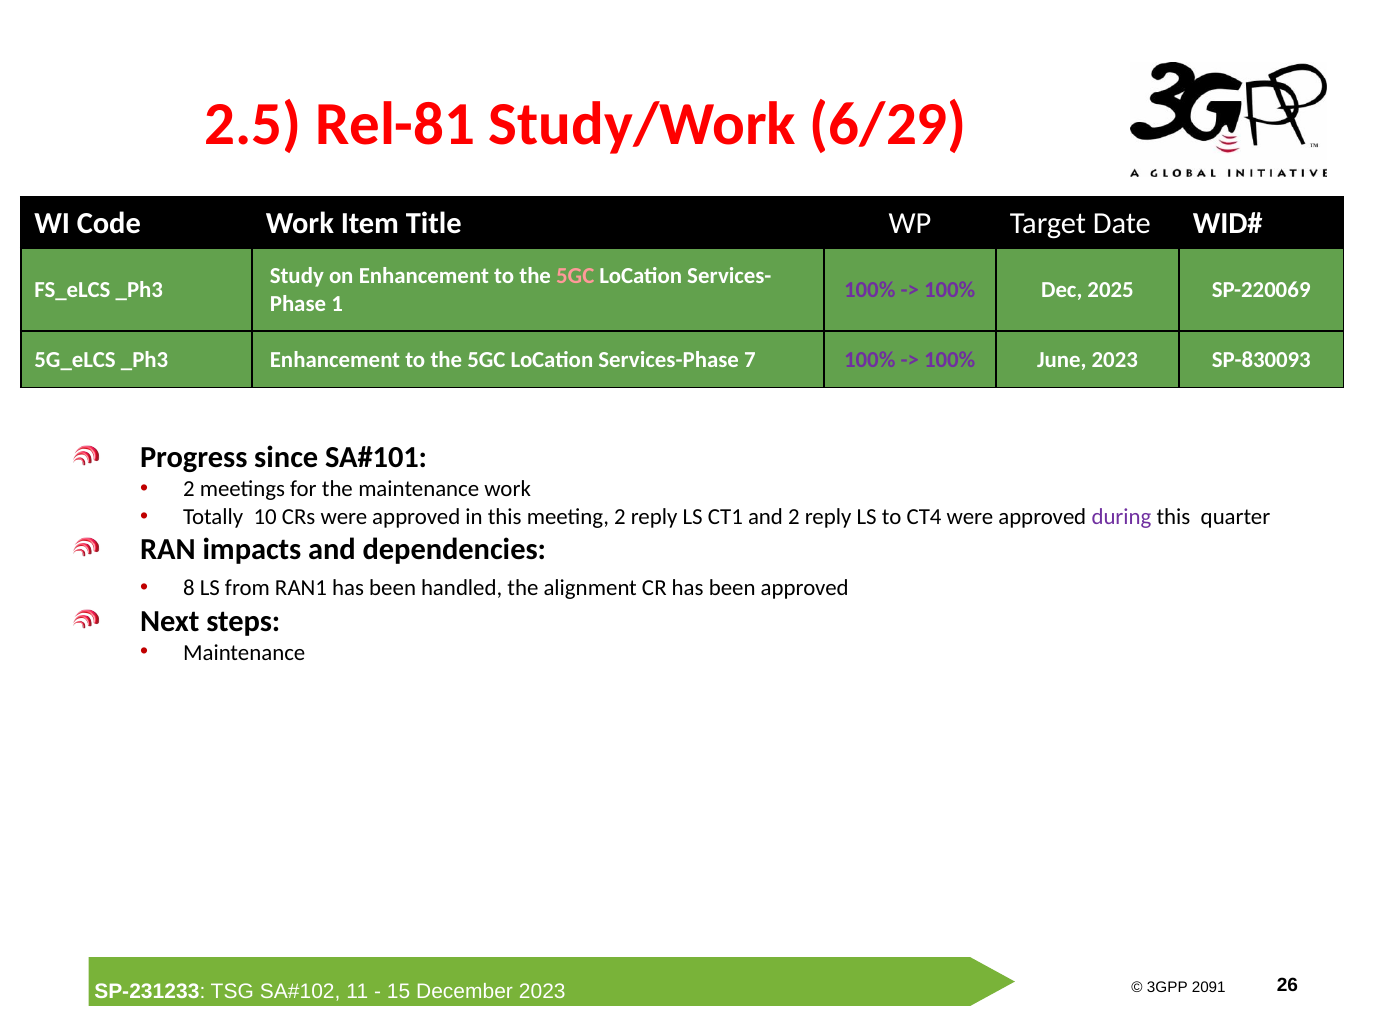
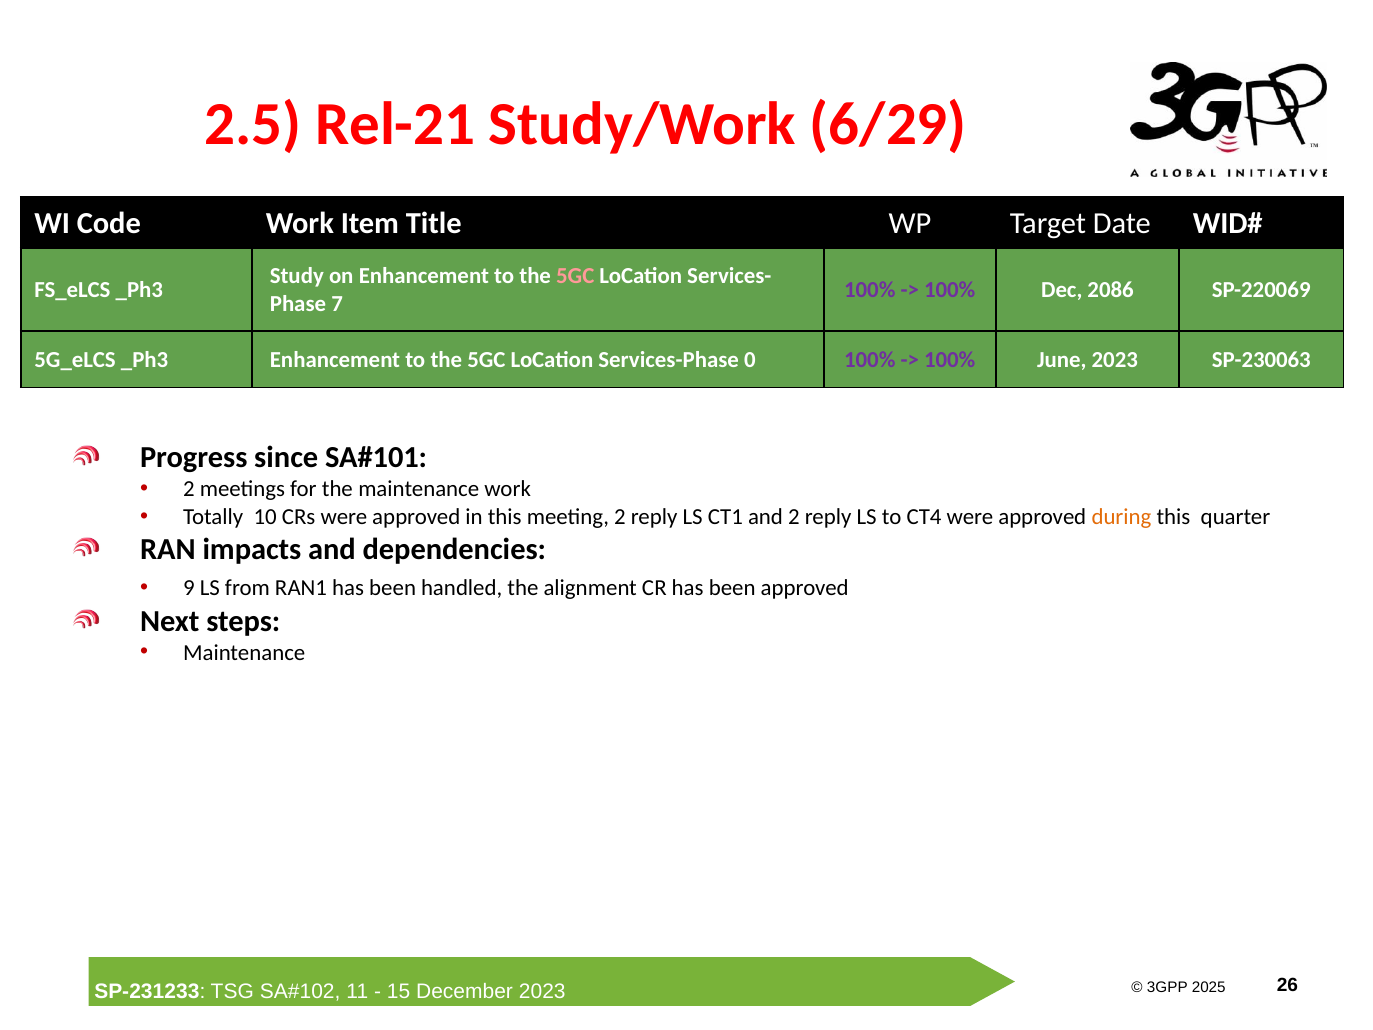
Rel-81: Rel-81 -> Rel-21
2025: 2025 -> 2086
1: 1 -> 7
7: 7 -> 0
SP-830093: SP-830093 -> SP-230063
during colour: purple -> orange
8: 8 -> 9
2091: 2091 -> 2025
